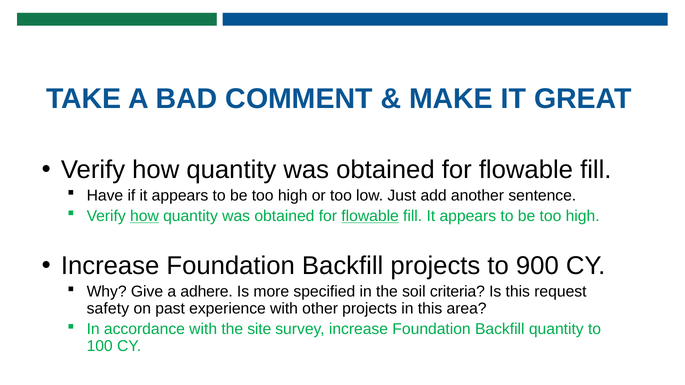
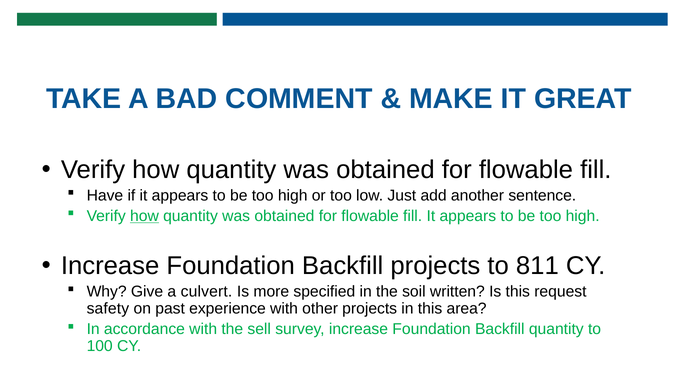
flowable at (370, 216) underline: present -> none
900: 900 -> 811
adhere: adhere -> culvert
criteria: criteria -> written
site: site -> sell
